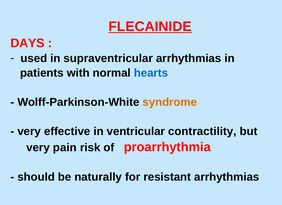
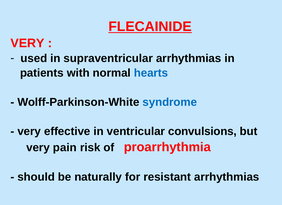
DAYS at (28, 43): DAYS -> VERY
syndrome colour: orange -> blue
contractility: contractility -> convulsions
